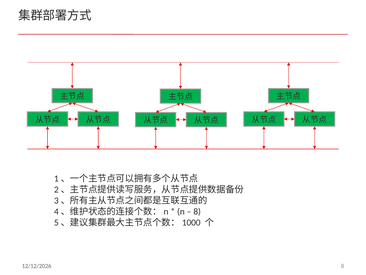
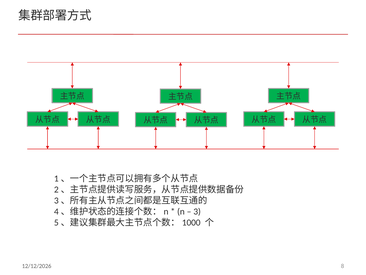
8 at (197, 211): 8 -> 3
